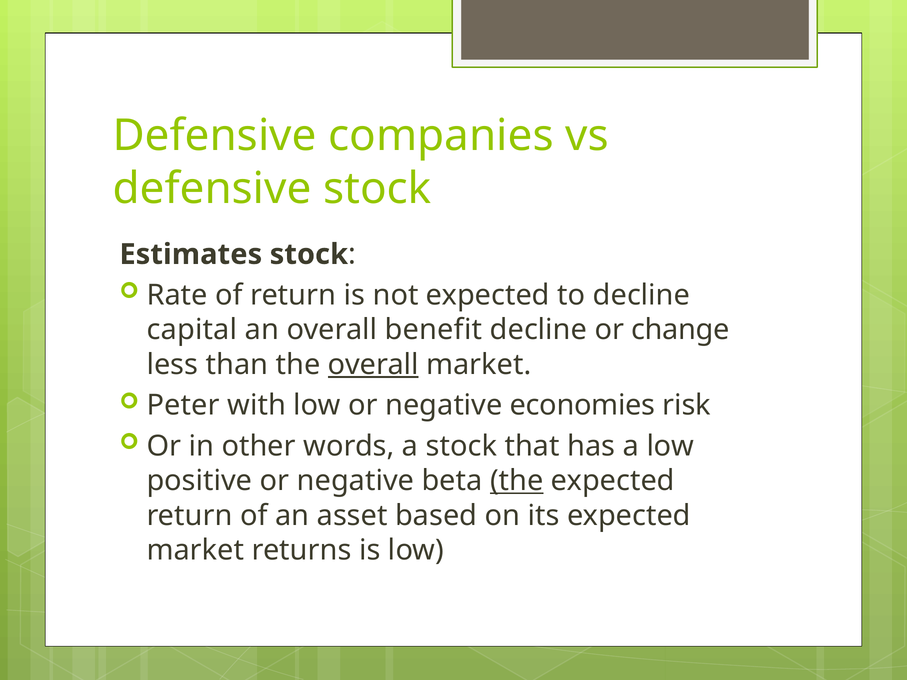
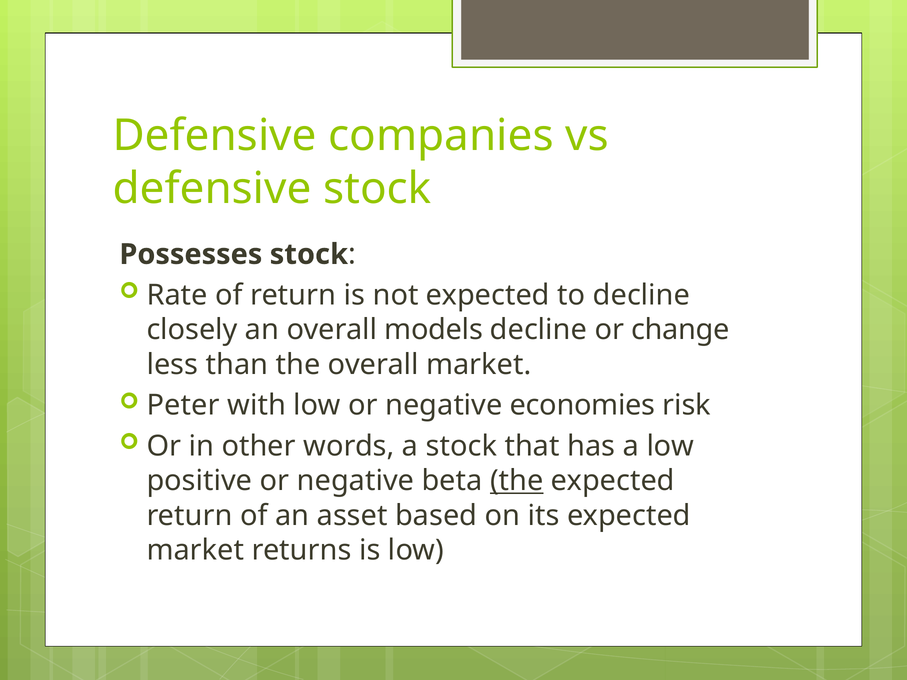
Estimates: Estimates -> Possesses
capital: capital -> closely
benefit: benefit -> models
overall at (373, 365) underline: present -> none
